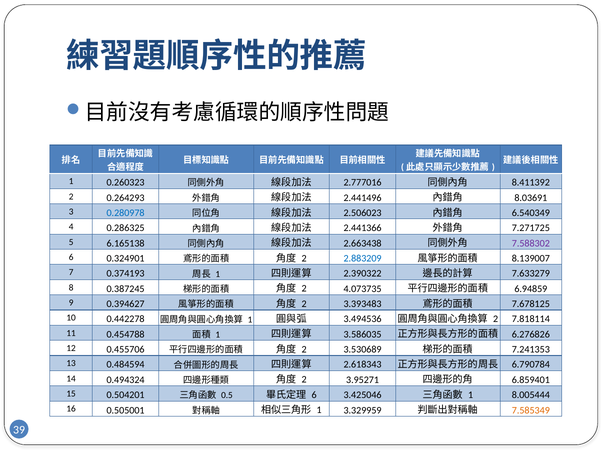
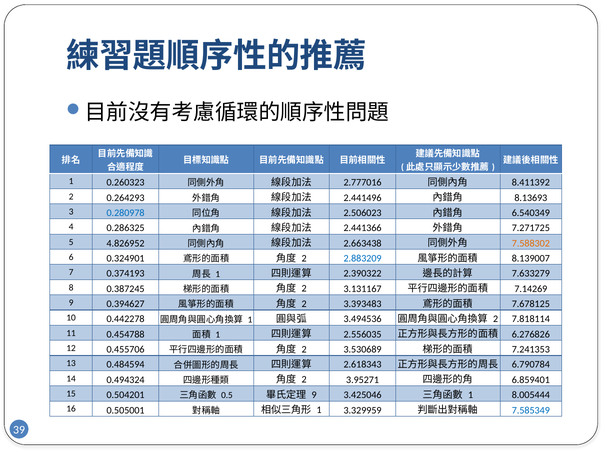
8.03691: 8.03691 -> 8.13693
6.165138: 6.165138 -> 4.826952
7.588302 colour: purple -> orange
4.073735: 4.073735 -> 3.131167
6.94859: 6.94859 -> 7.14269
3.586035: 3.586035 -> 2.556035
6 at (314, 395): 6 -> 9
7.585349 colour: orange -> blue
